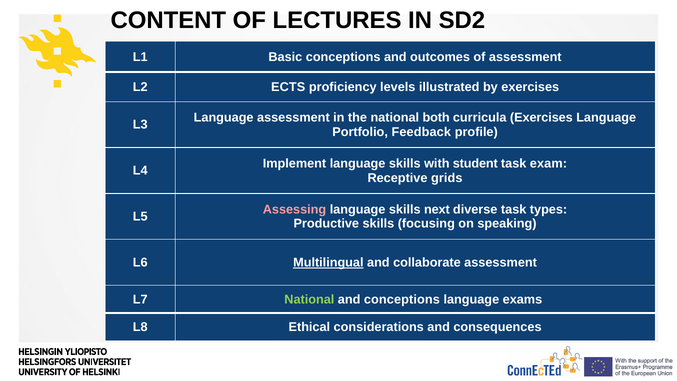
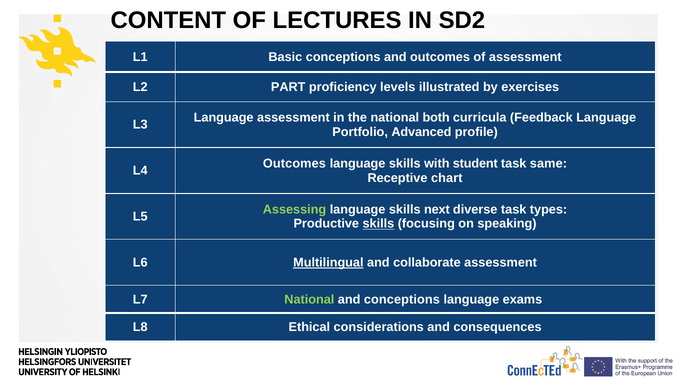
ECTS: ECTS -> PART
curricula Exercises: Exercises -> Feedback
Feedback: Feedback -> Advanced
Implement at (295, 164): Implement -> Outcomes
exam: exam -> same
grids: grids -> chart
Assessing colour: pink -> light green
skills at (378, 224) underline: none -> present
